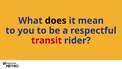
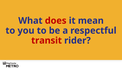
does colour: black -> red
